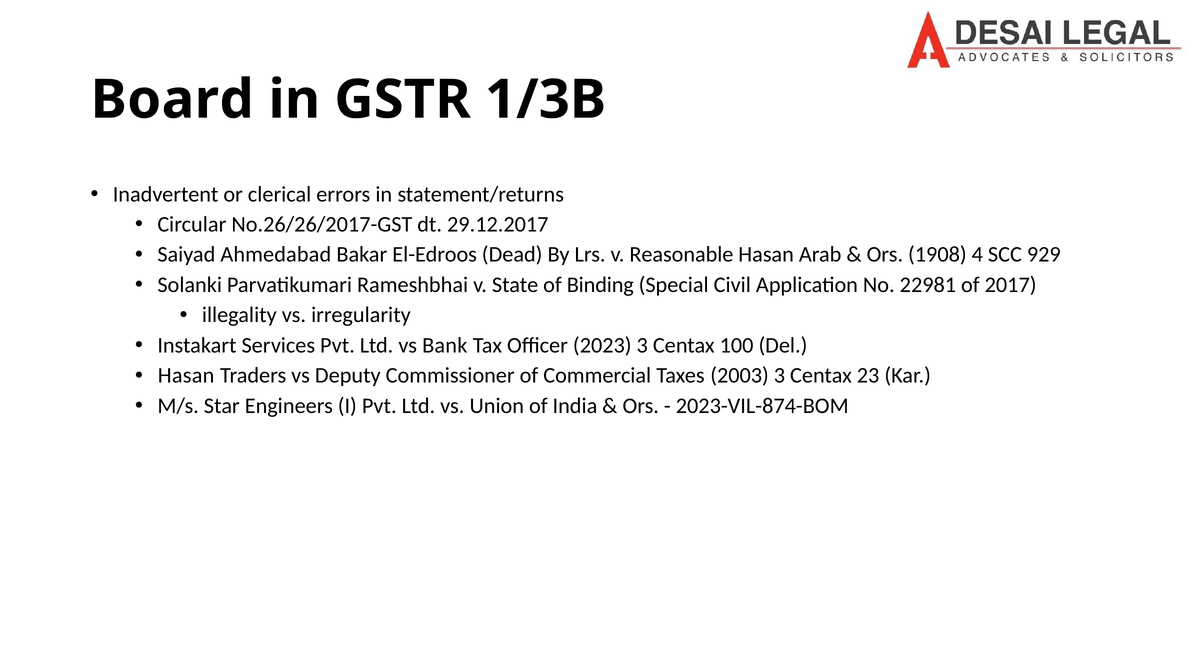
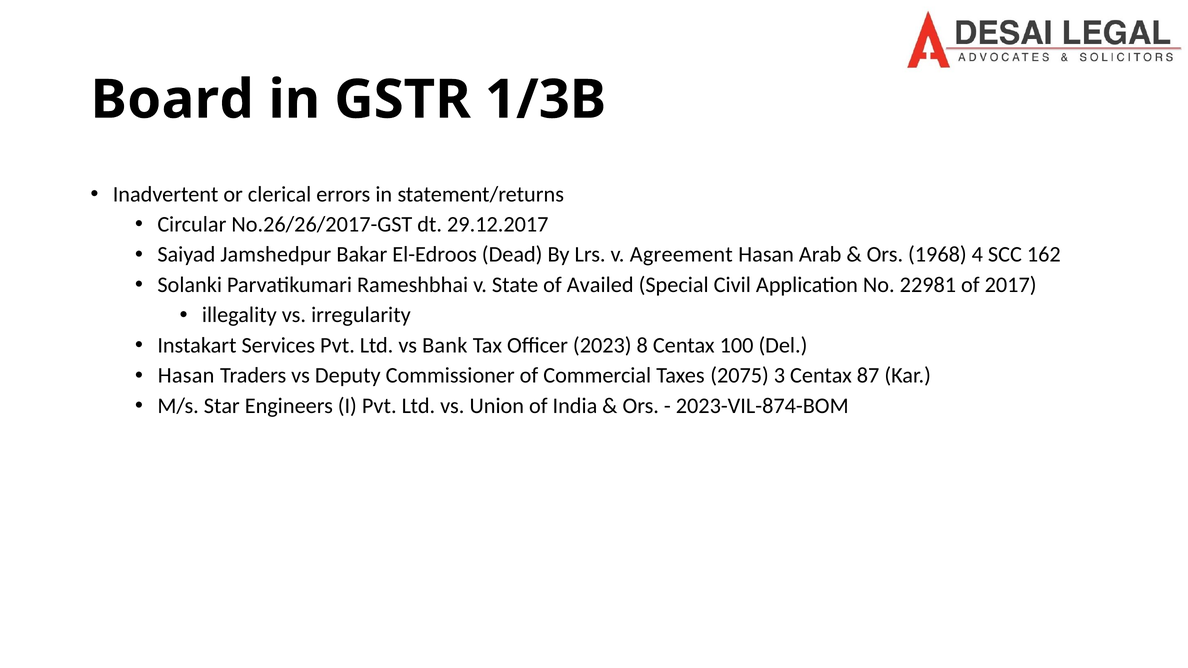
Ahmedabad: Ahmedabad -> Jamshedpur
Reasonable: Reasonable -> Agreement
1908: 1908 -> 1968
929: 929 -> 162
Binding: Binding -> Availed
2023 3: 3 -> 8
2003: 2003 -> 2075
23: 23 -> 87
